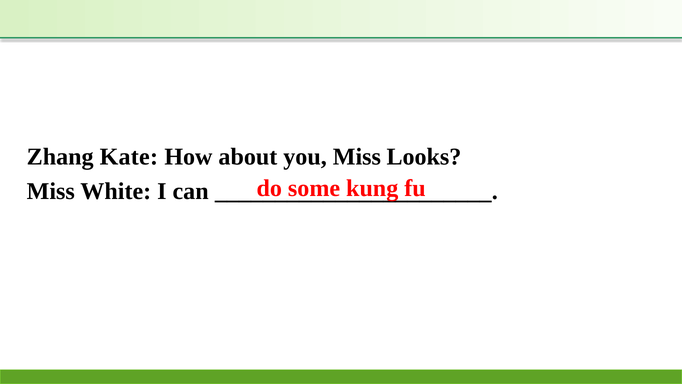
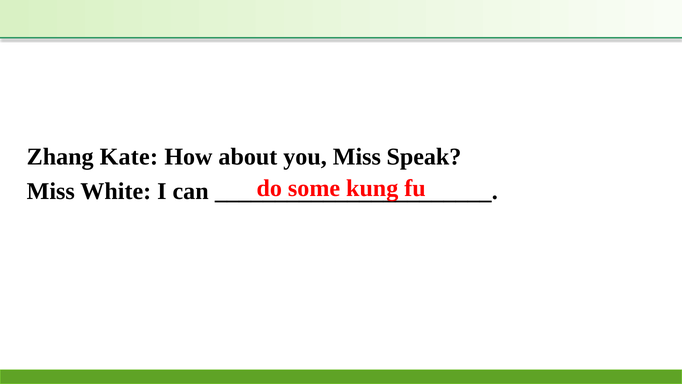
Looks: Looks -> Speak
